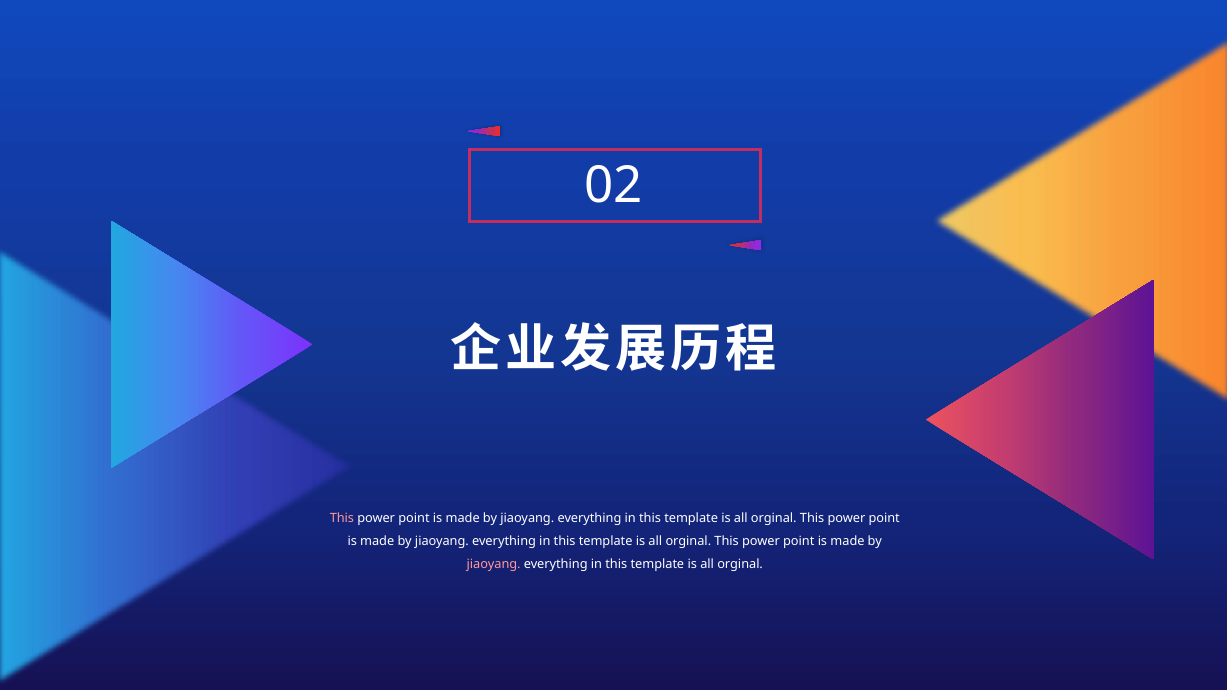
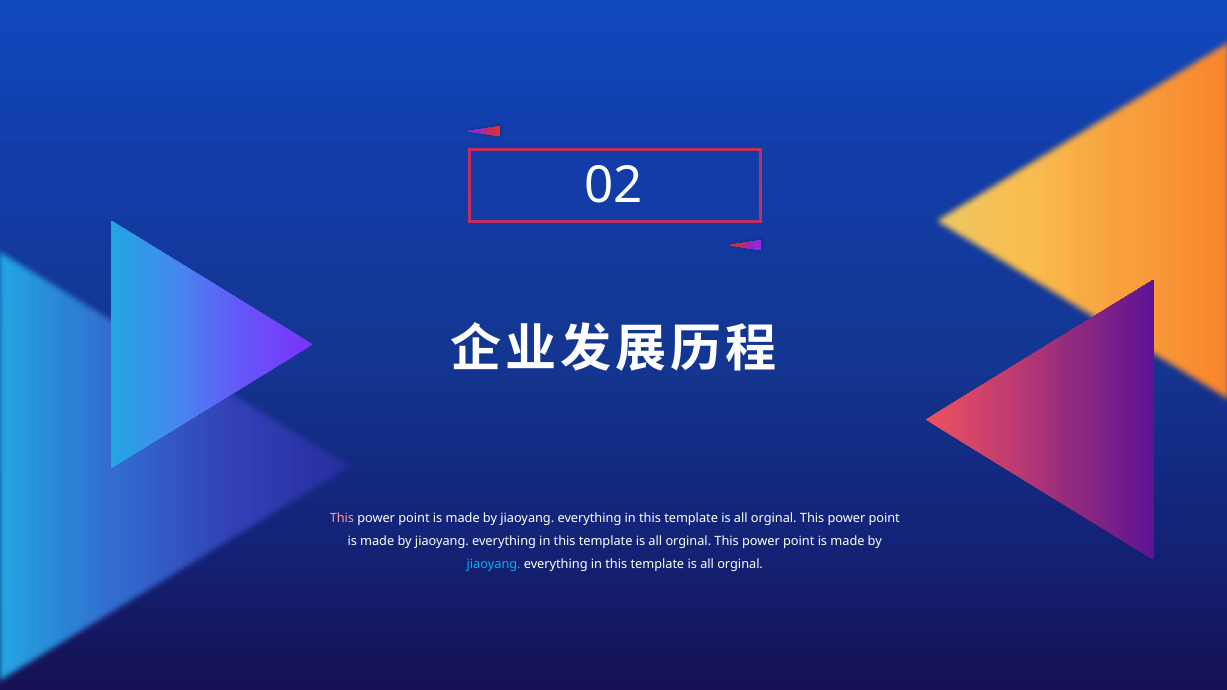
jiaoyang at (494, 565) colour: pink -> light blue
